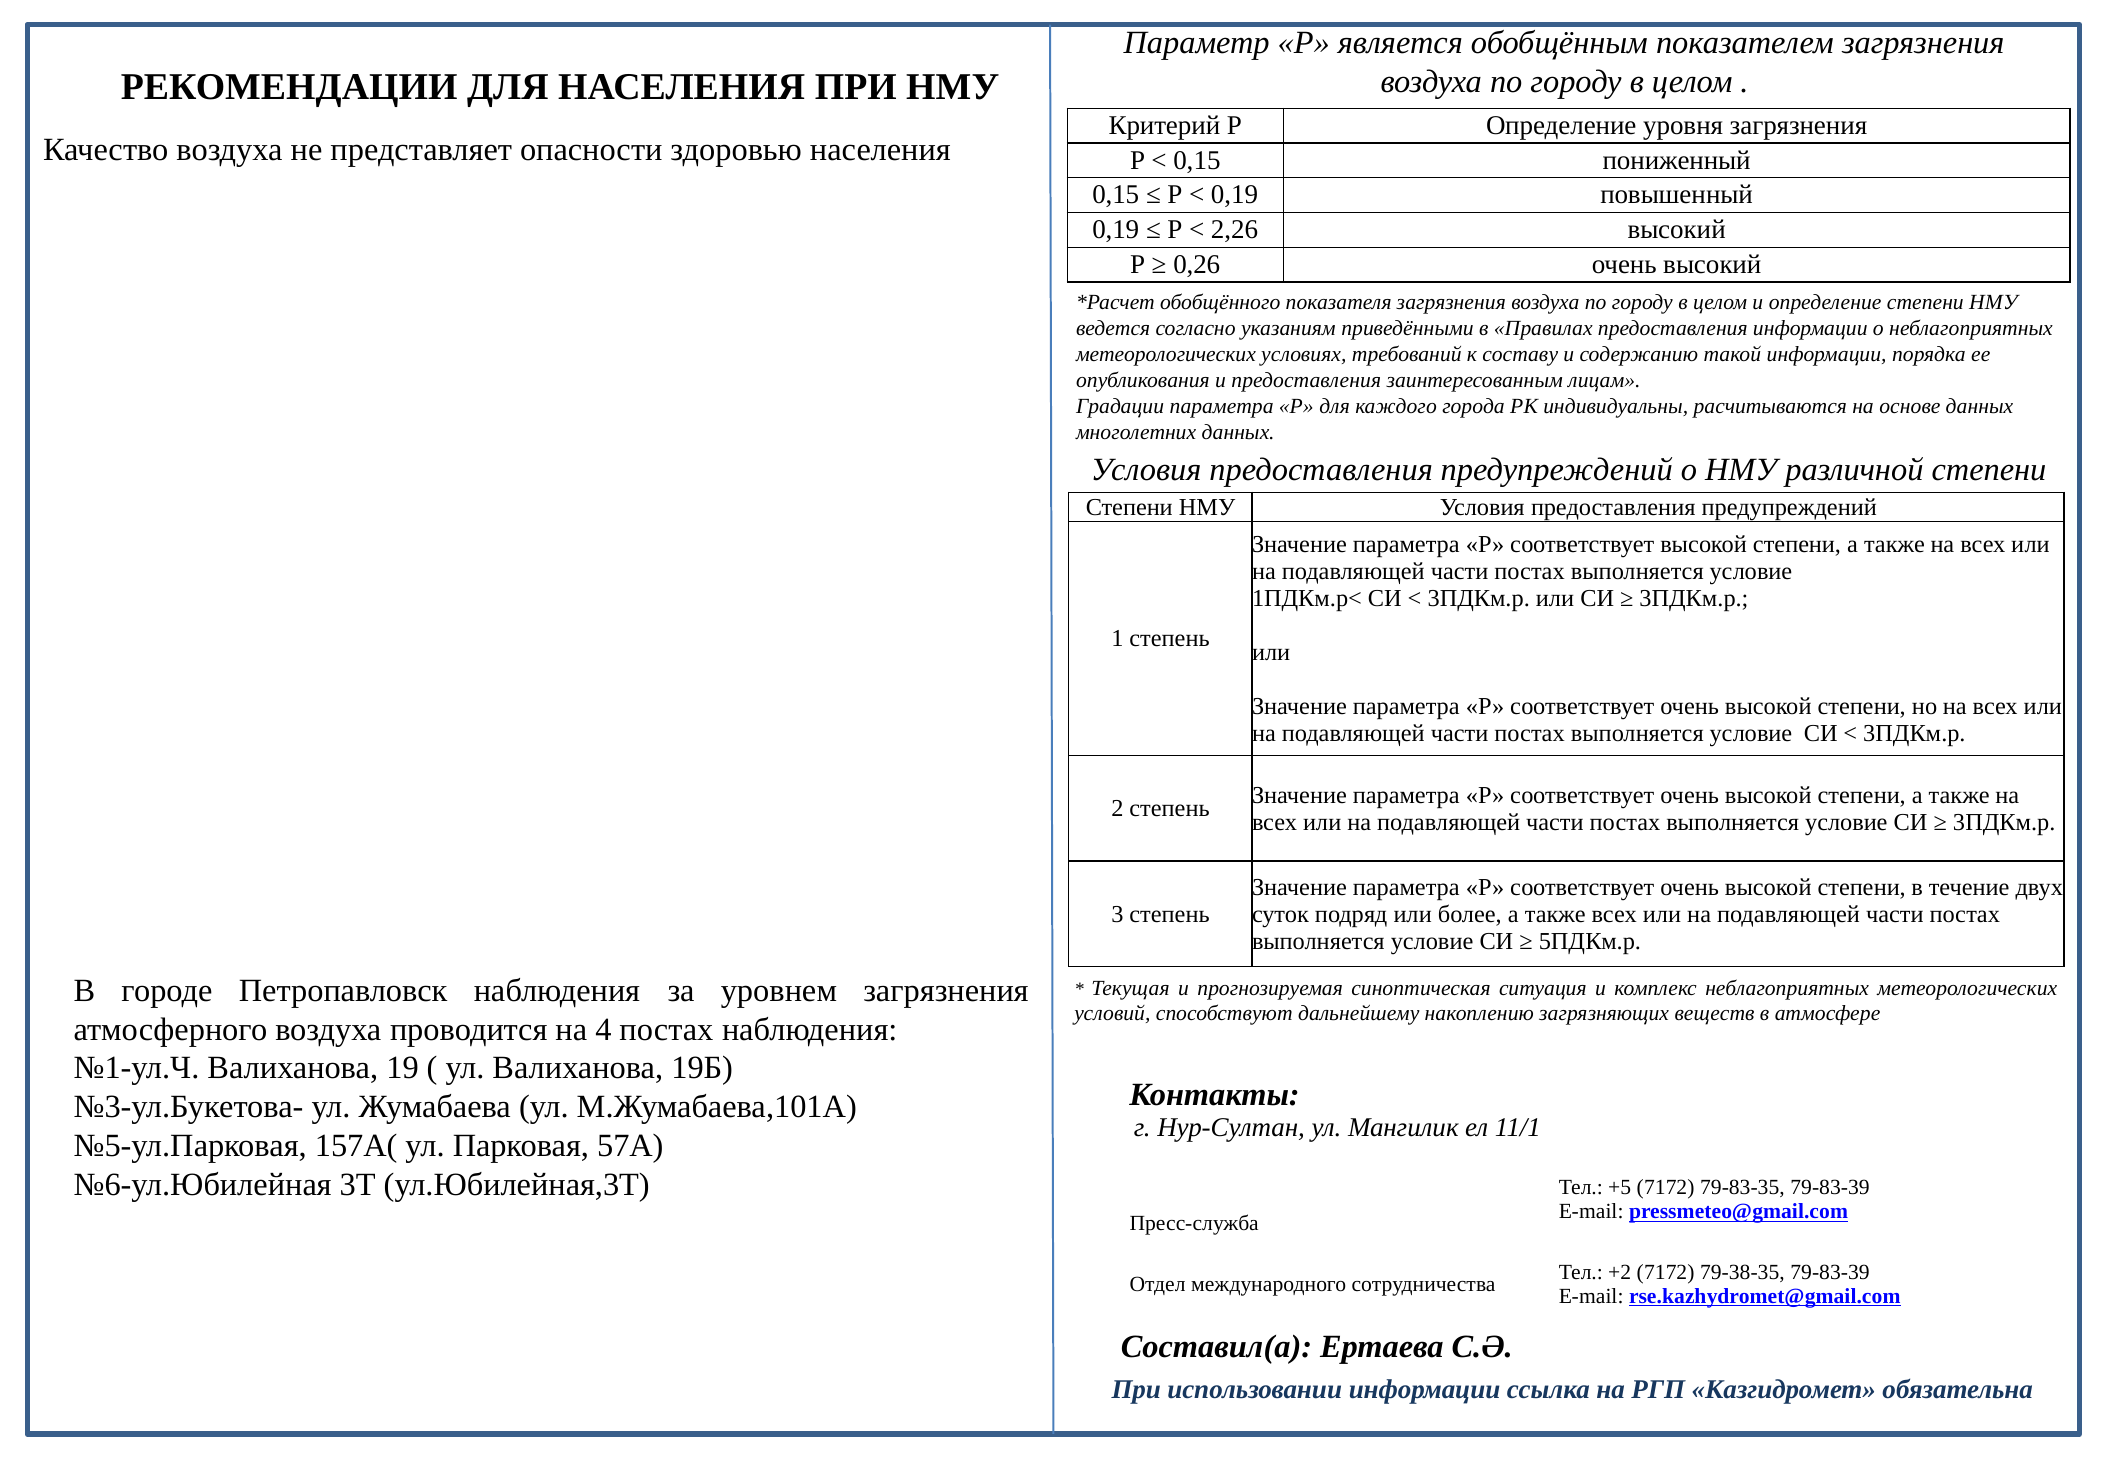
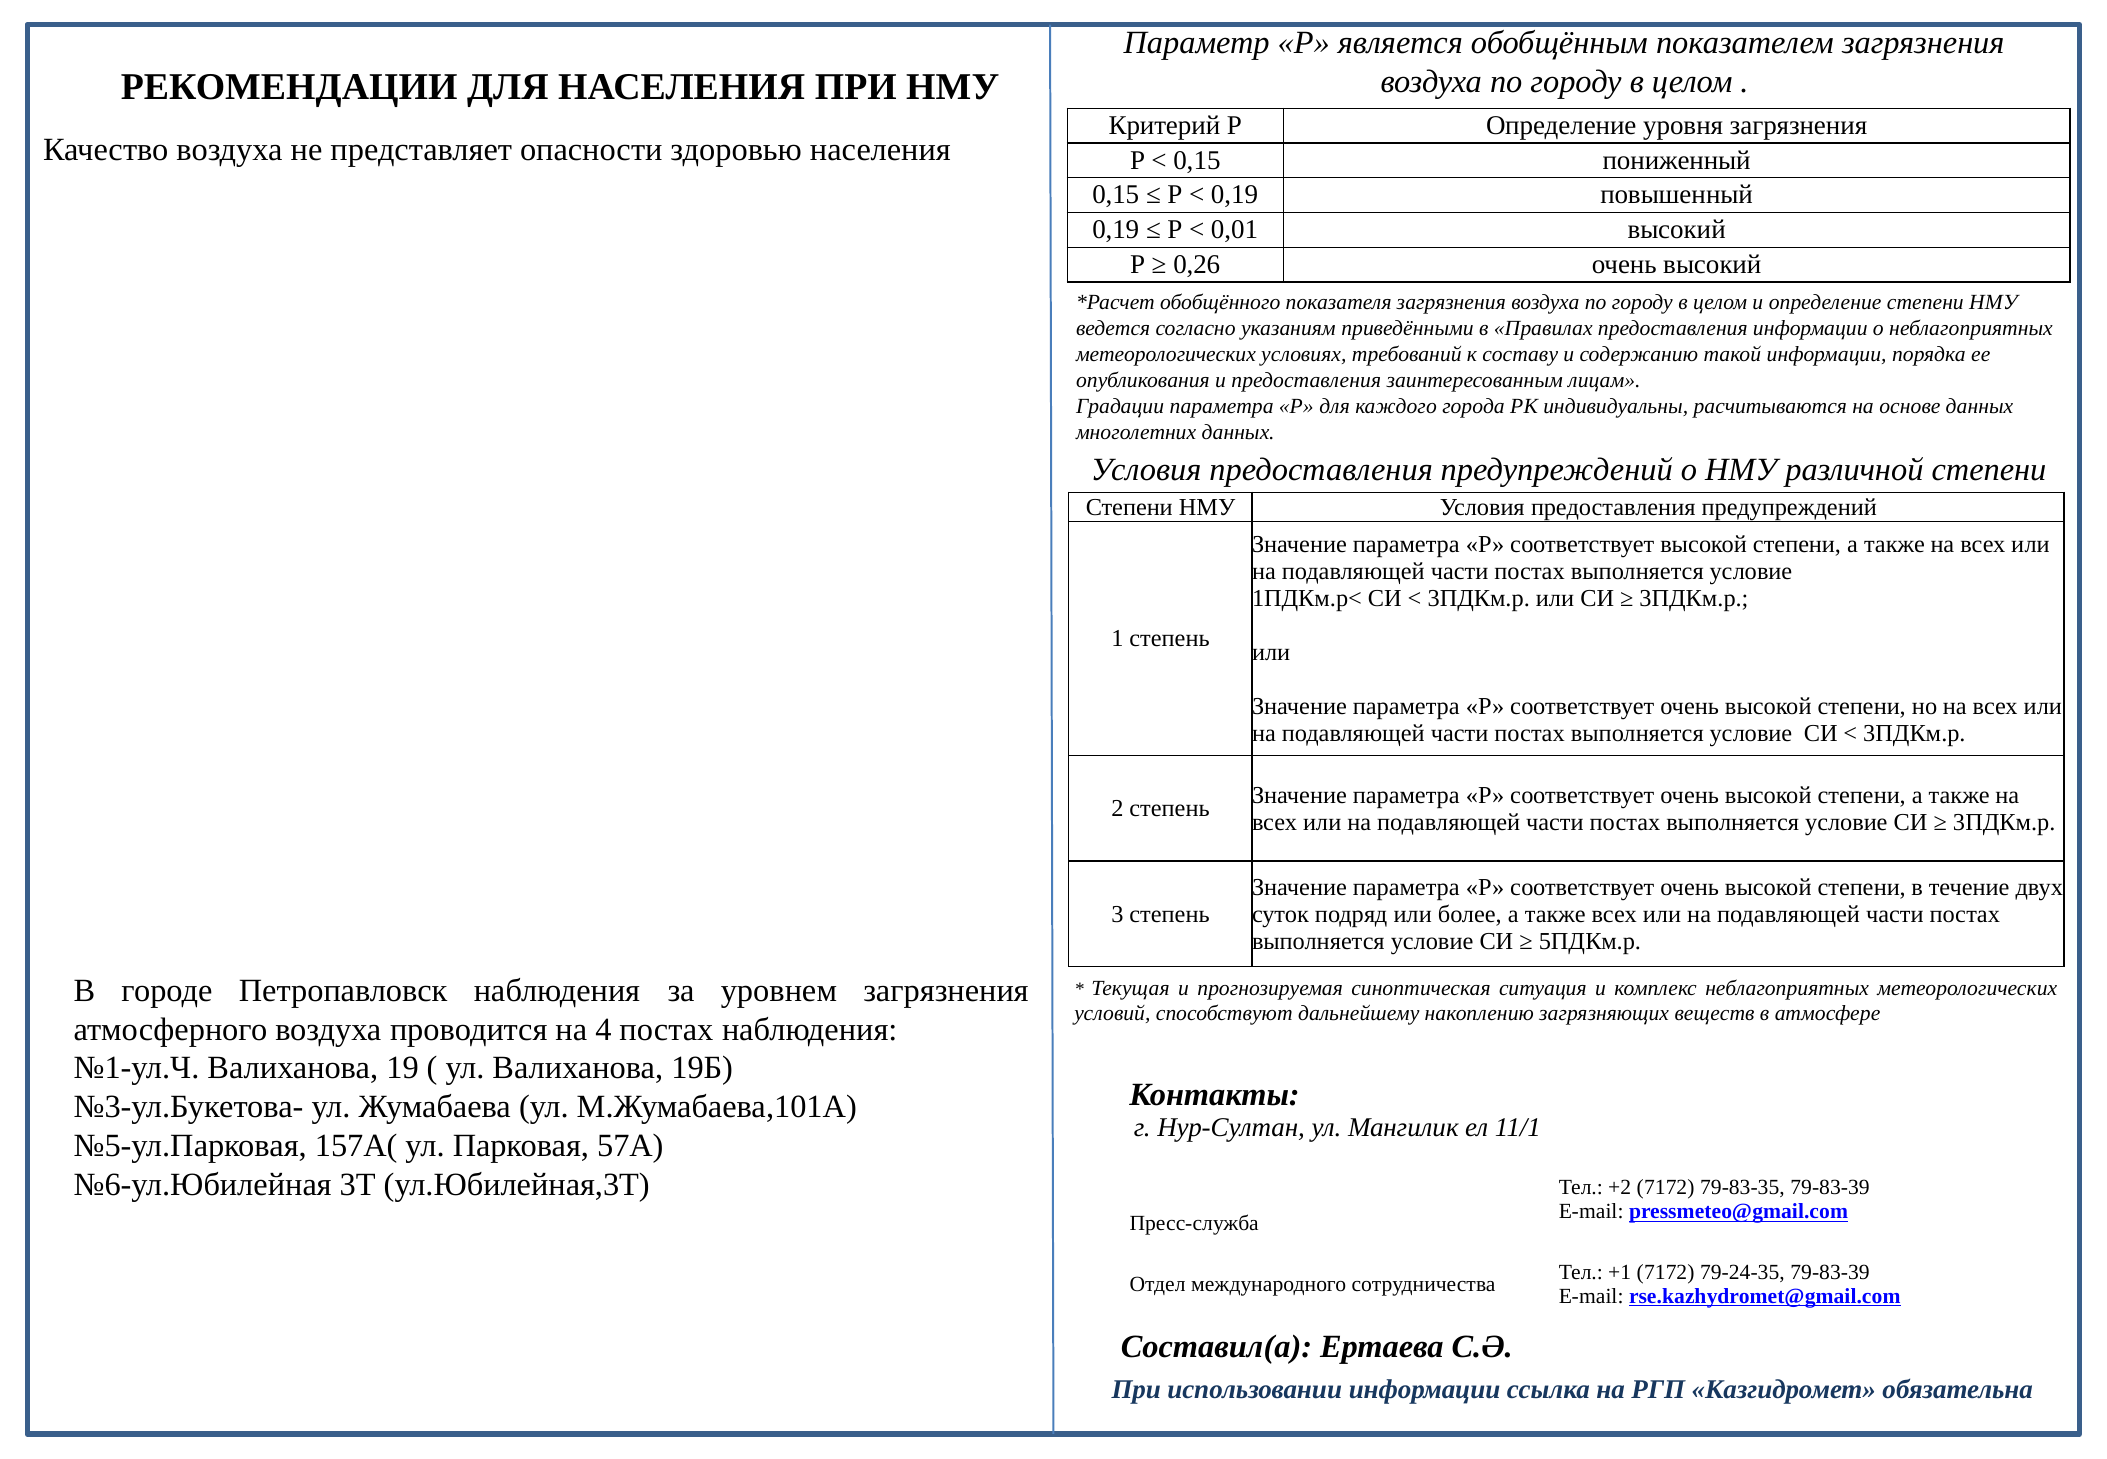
2,26: 2,26 -> 0,01
+5: +5 -> +2
+2: +2 -> +1
79-38-35: 79-38-35 -> 79-24-35
